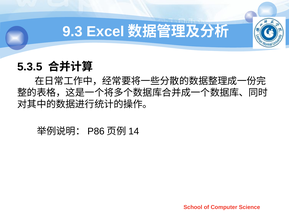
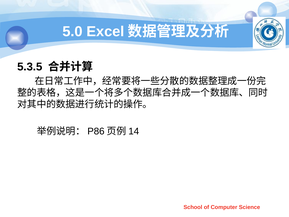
9.3: 9.3 -> 5.0
